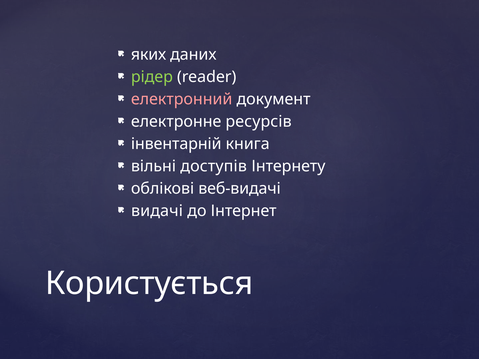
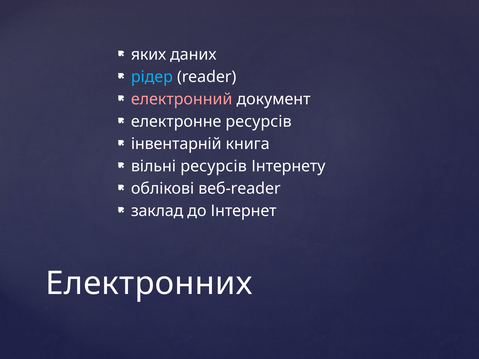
рідер colour: light green -> light blue
вільні доступів: доступів -> ресурсів
веб-видачі: веб-видачі -> веб-reader
видачі: видачі -> заклад
Користується: Користується -> Електронних
